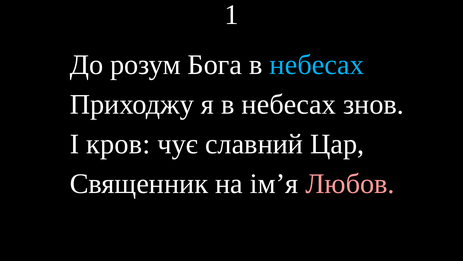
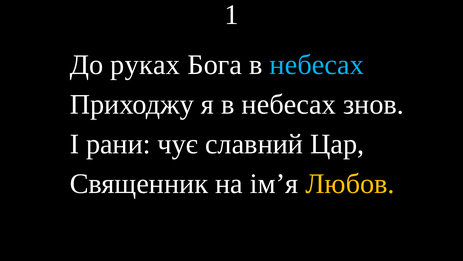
розум: розум -> руках
кров: кров -> рани
Любов colour: pink -> yellow
